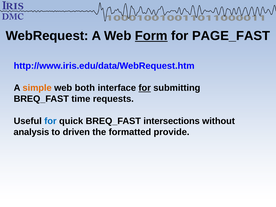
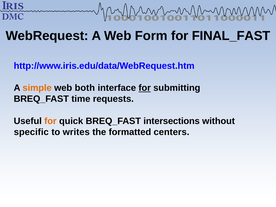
Form underline: present -> none
PAGE_FAST: PAGE_FAST -> FINAL_FAST
for at (50, 121) colour: blue -> orange
analysis: analysis -> specific
driven: driven -> writes
provide: provide -> centers
